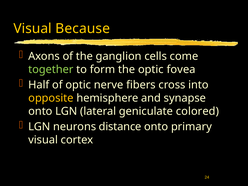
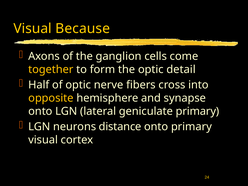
together colour: light green -> yellow
fovea: fovea -> detail
geniculate colored: colored -> primary
